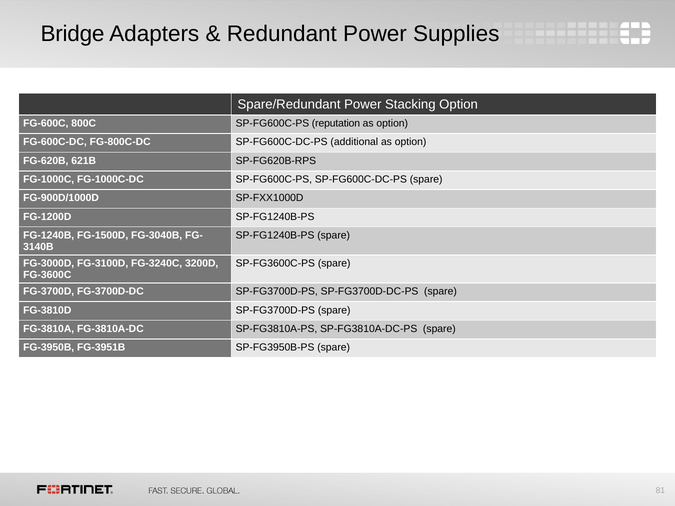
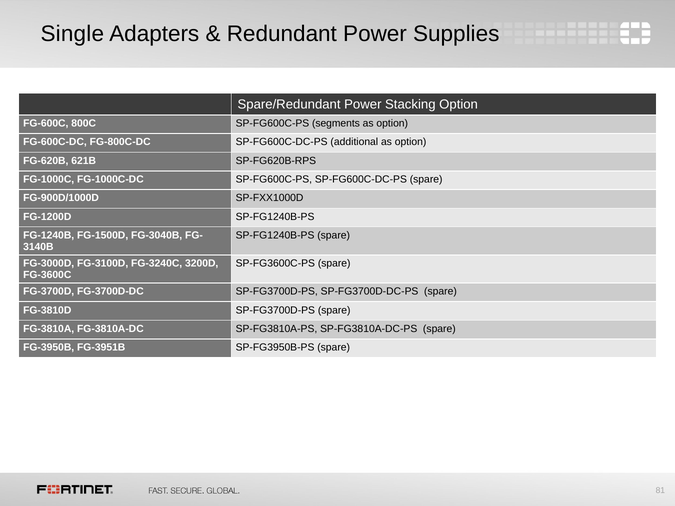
Bridge: Bridge -> Single
reputation: reputation -> segments
